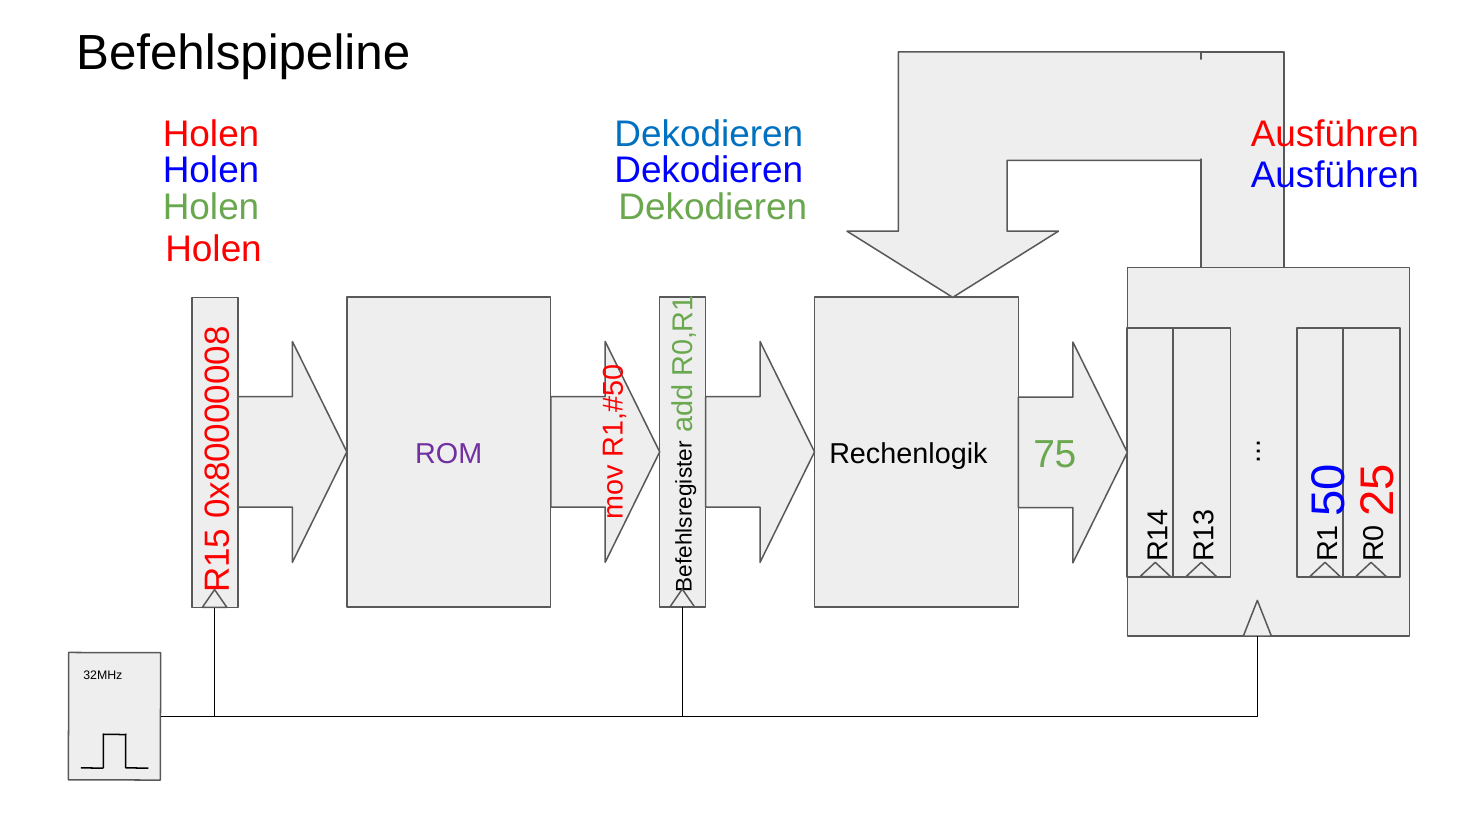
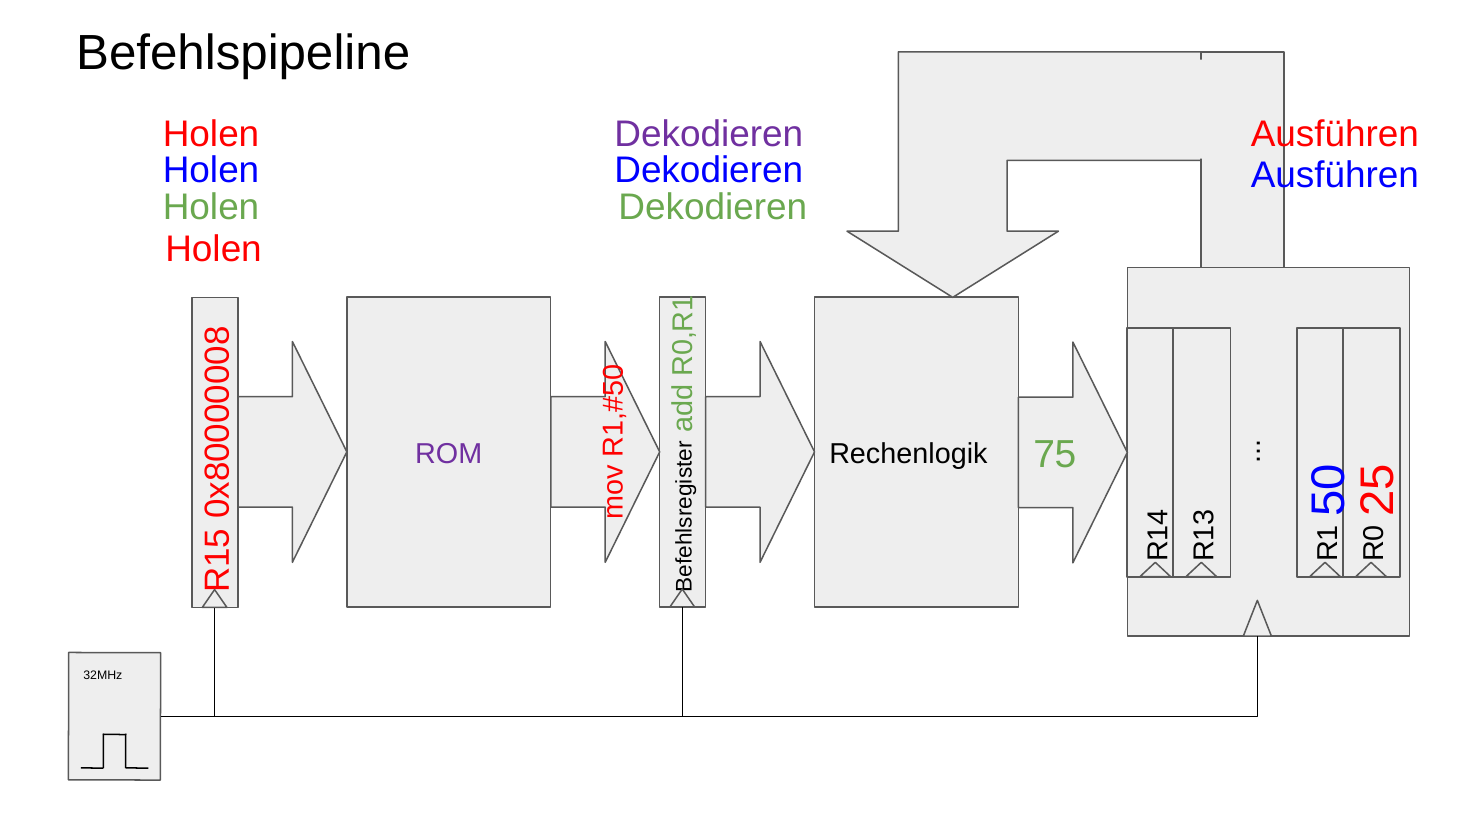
Dekodieren at (709, 134) colour: blue -> purple
